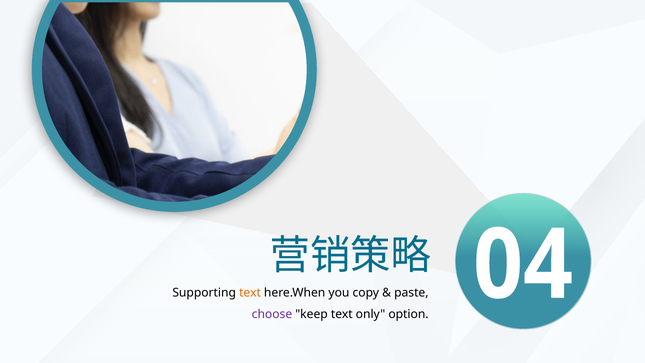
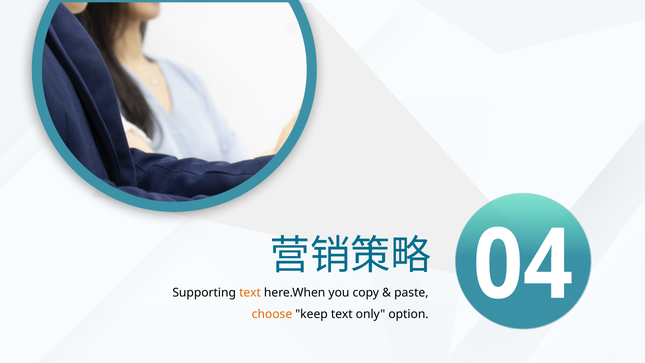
choose colour: purple -> orange
